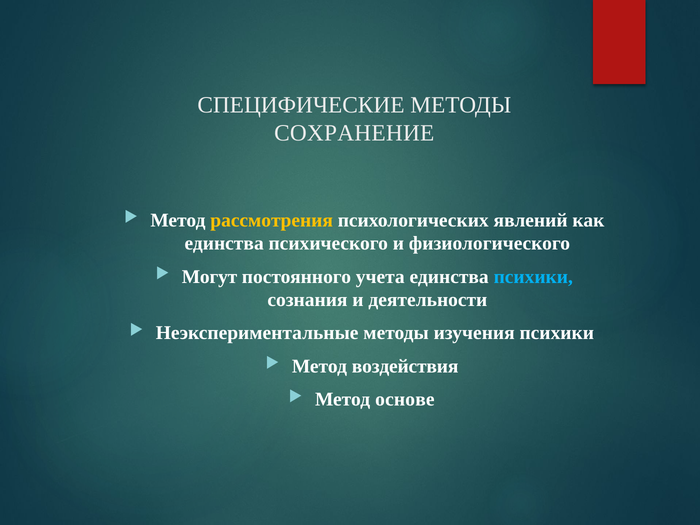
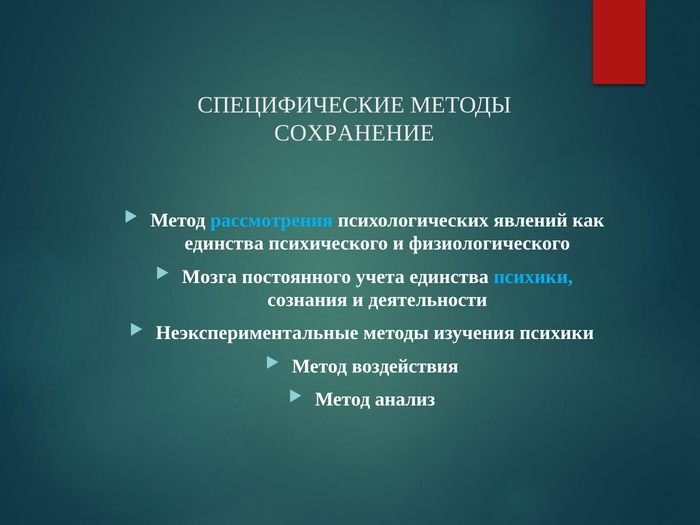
рассмотрения colour: yellow -> light blue
Могут: Могут -> Мозга
основе: основе -> анализ
